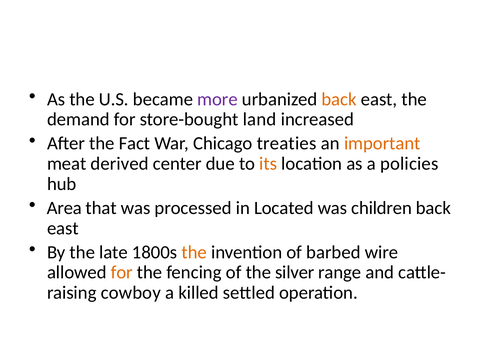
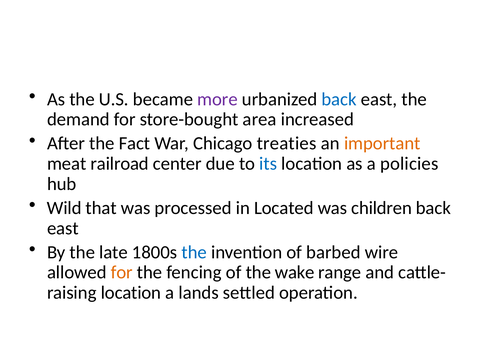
back at (339, 99) colour: orange -> blue
land: land -> area
derived: derived -> railroad
its colour: orange -> blue
Area: Area -> Wild
the at (194, 253) colour: orange -> blue
silver: silver -> wake
cowboy at (131, 293): cowboy -> location
killed: killed -> lands
